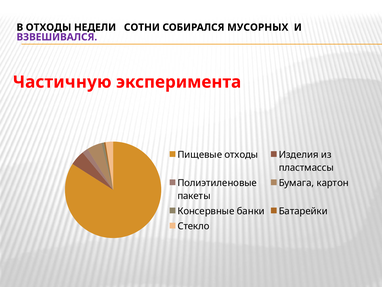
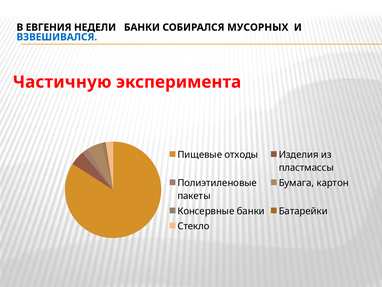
В ОТХОДЫ: ОТХОДЫ -> ЕВГЕНИЯ
НЕДЕЛИ СОТНИ: СОТНИ -> БАНКИ
ВЗВЕШИВАЛСЯ colour: purple -> blue
